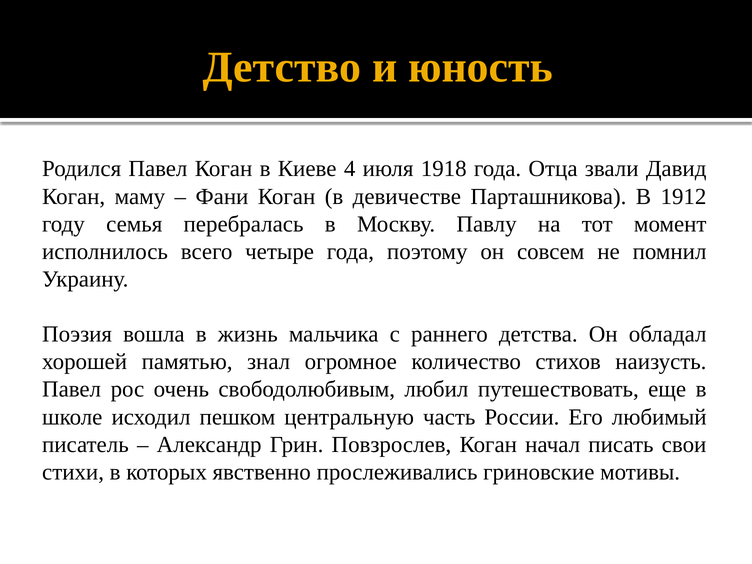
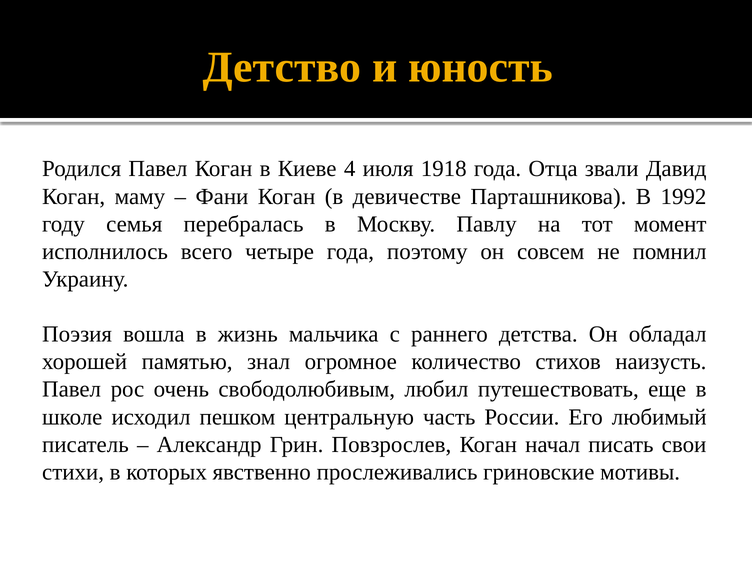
1912: 1912 -> 1992
